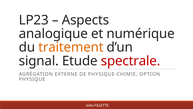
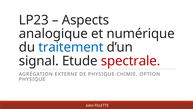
traitement colour: orange -> blue
